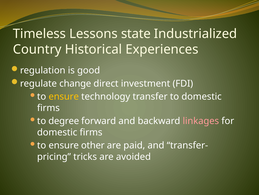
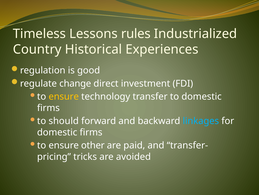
state: state -> rules
degree: degree -> should
linkages colour: pink -> light blue
